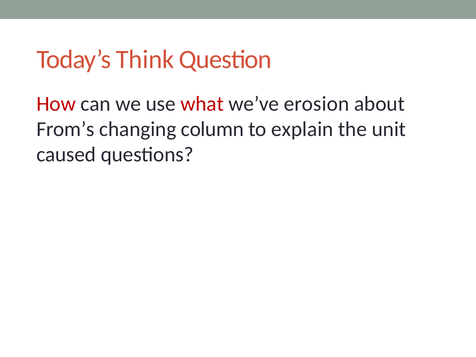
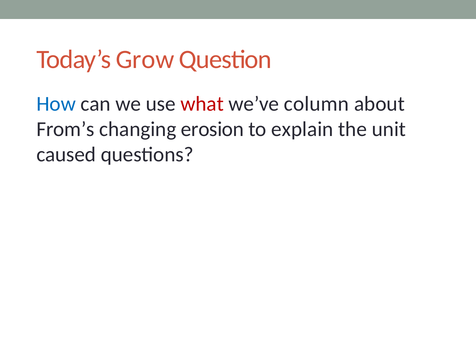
Think: Think -> Grow
How colour: red -> blue
erosion: erosion -> column
column: column -> erosion
